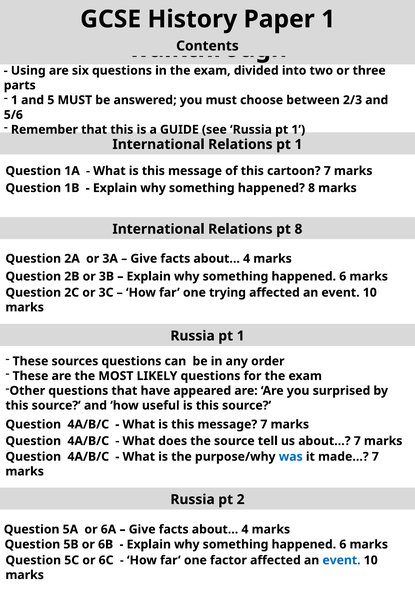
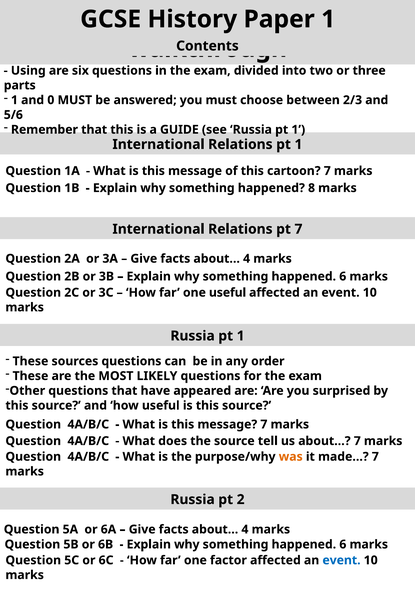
5: 5 -> 0
pt 8: 8 -> 7
one trying: trying -> useful
was colour: blue -> orange
